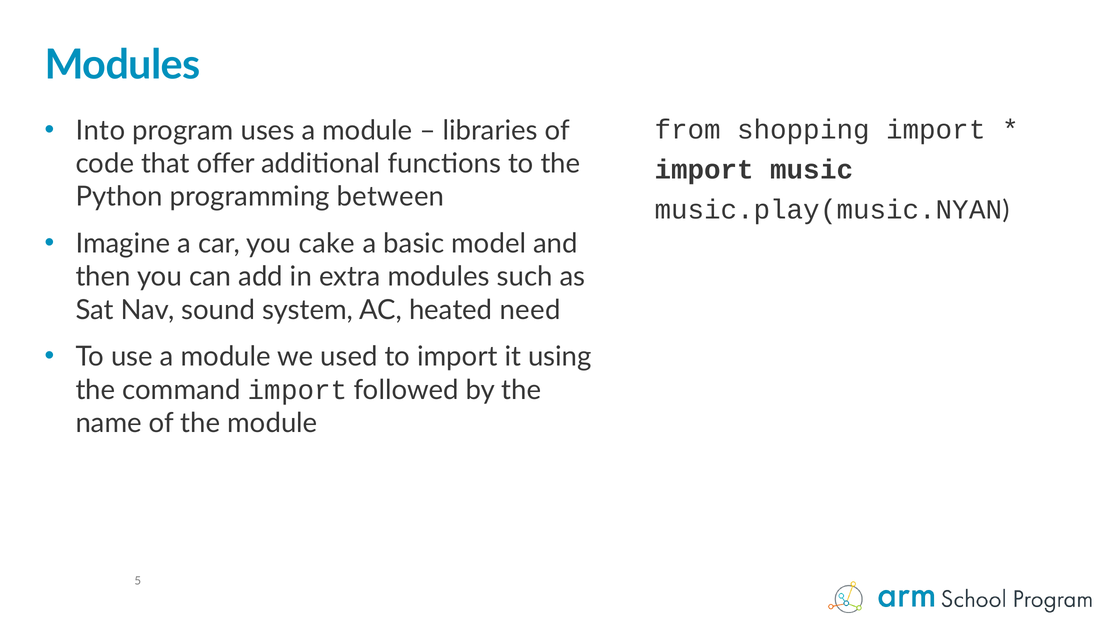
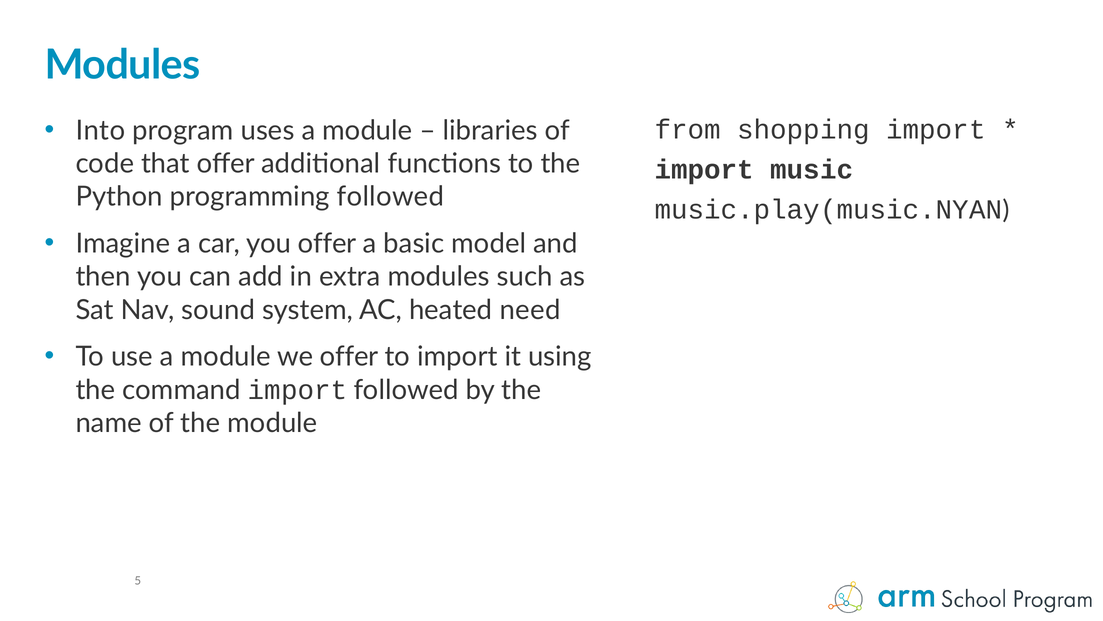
programming between: between -> followed
you cake: cake -> offer
we used: used -> offer
